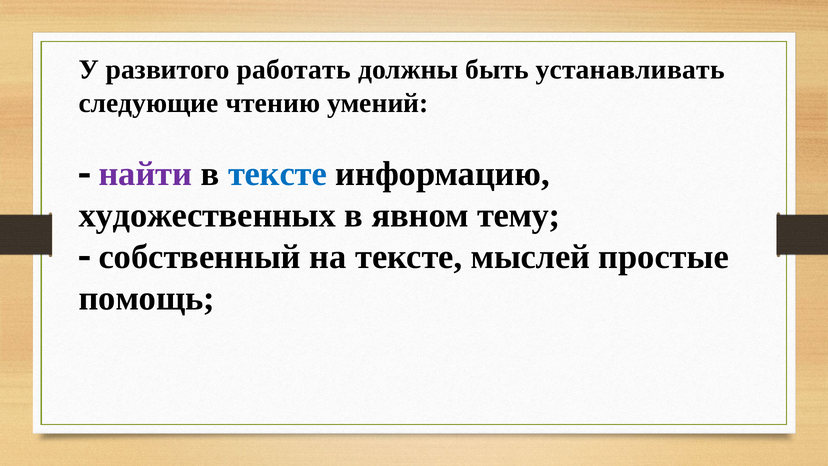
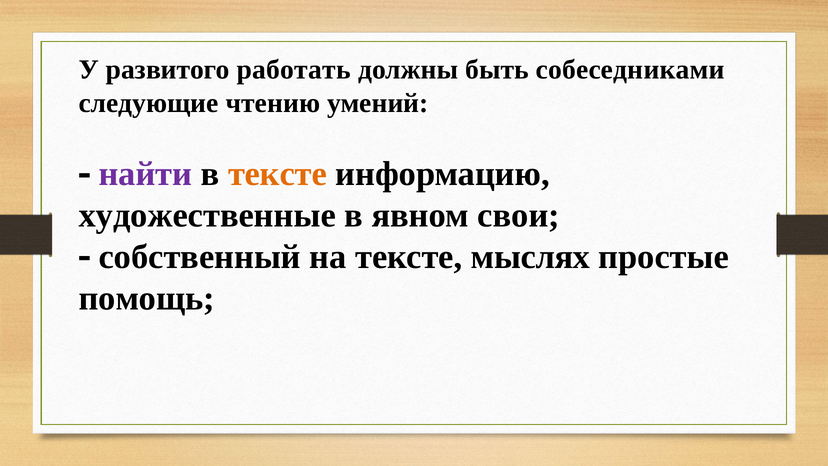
устанавливать: устанавливать -> собеседниками
тексте at (277, 174) colour: blue -> orange
художественных: художественных -> художественные
тему: тему -> свои
мыслей: мыслей -> мыслях
